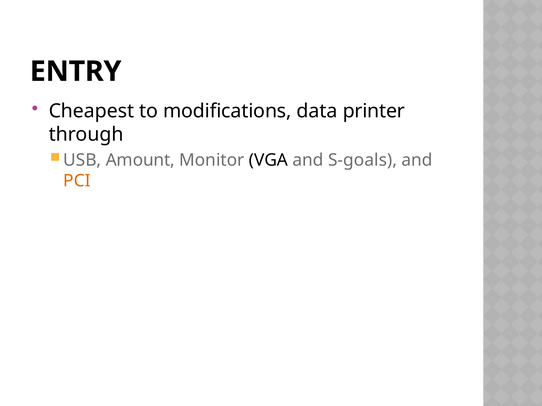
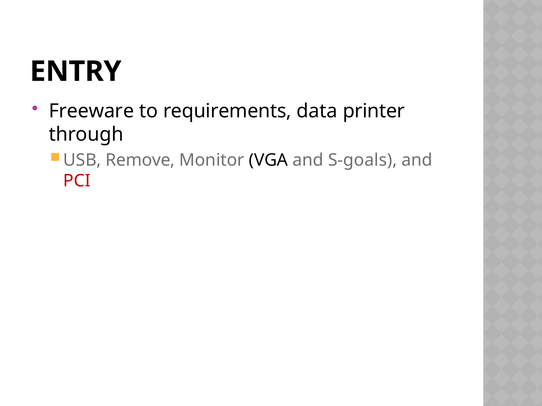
Cheapest: Cheapest -> Freeware
modifications: modifications -> requirements
Amount: Amount -> Remove
PCI colour: orange -> red
